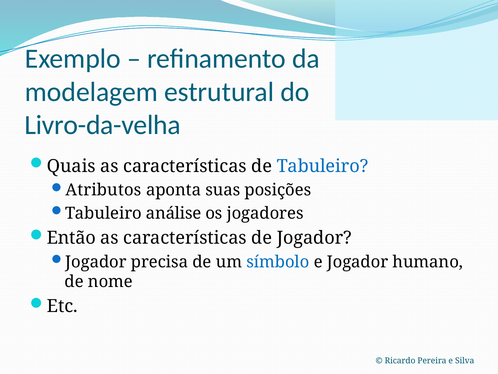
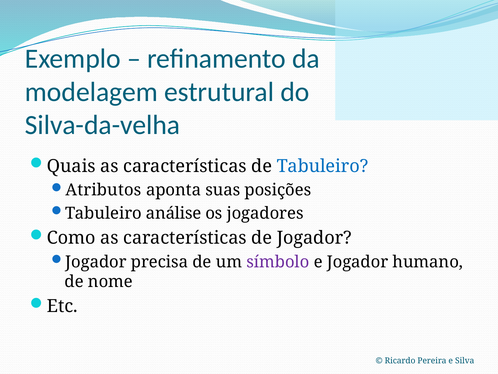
Livro-da-velha: Livro-da-velha -> Silva-da-velha
Então: Então -> Como
símbolo colour: blue -> purple
